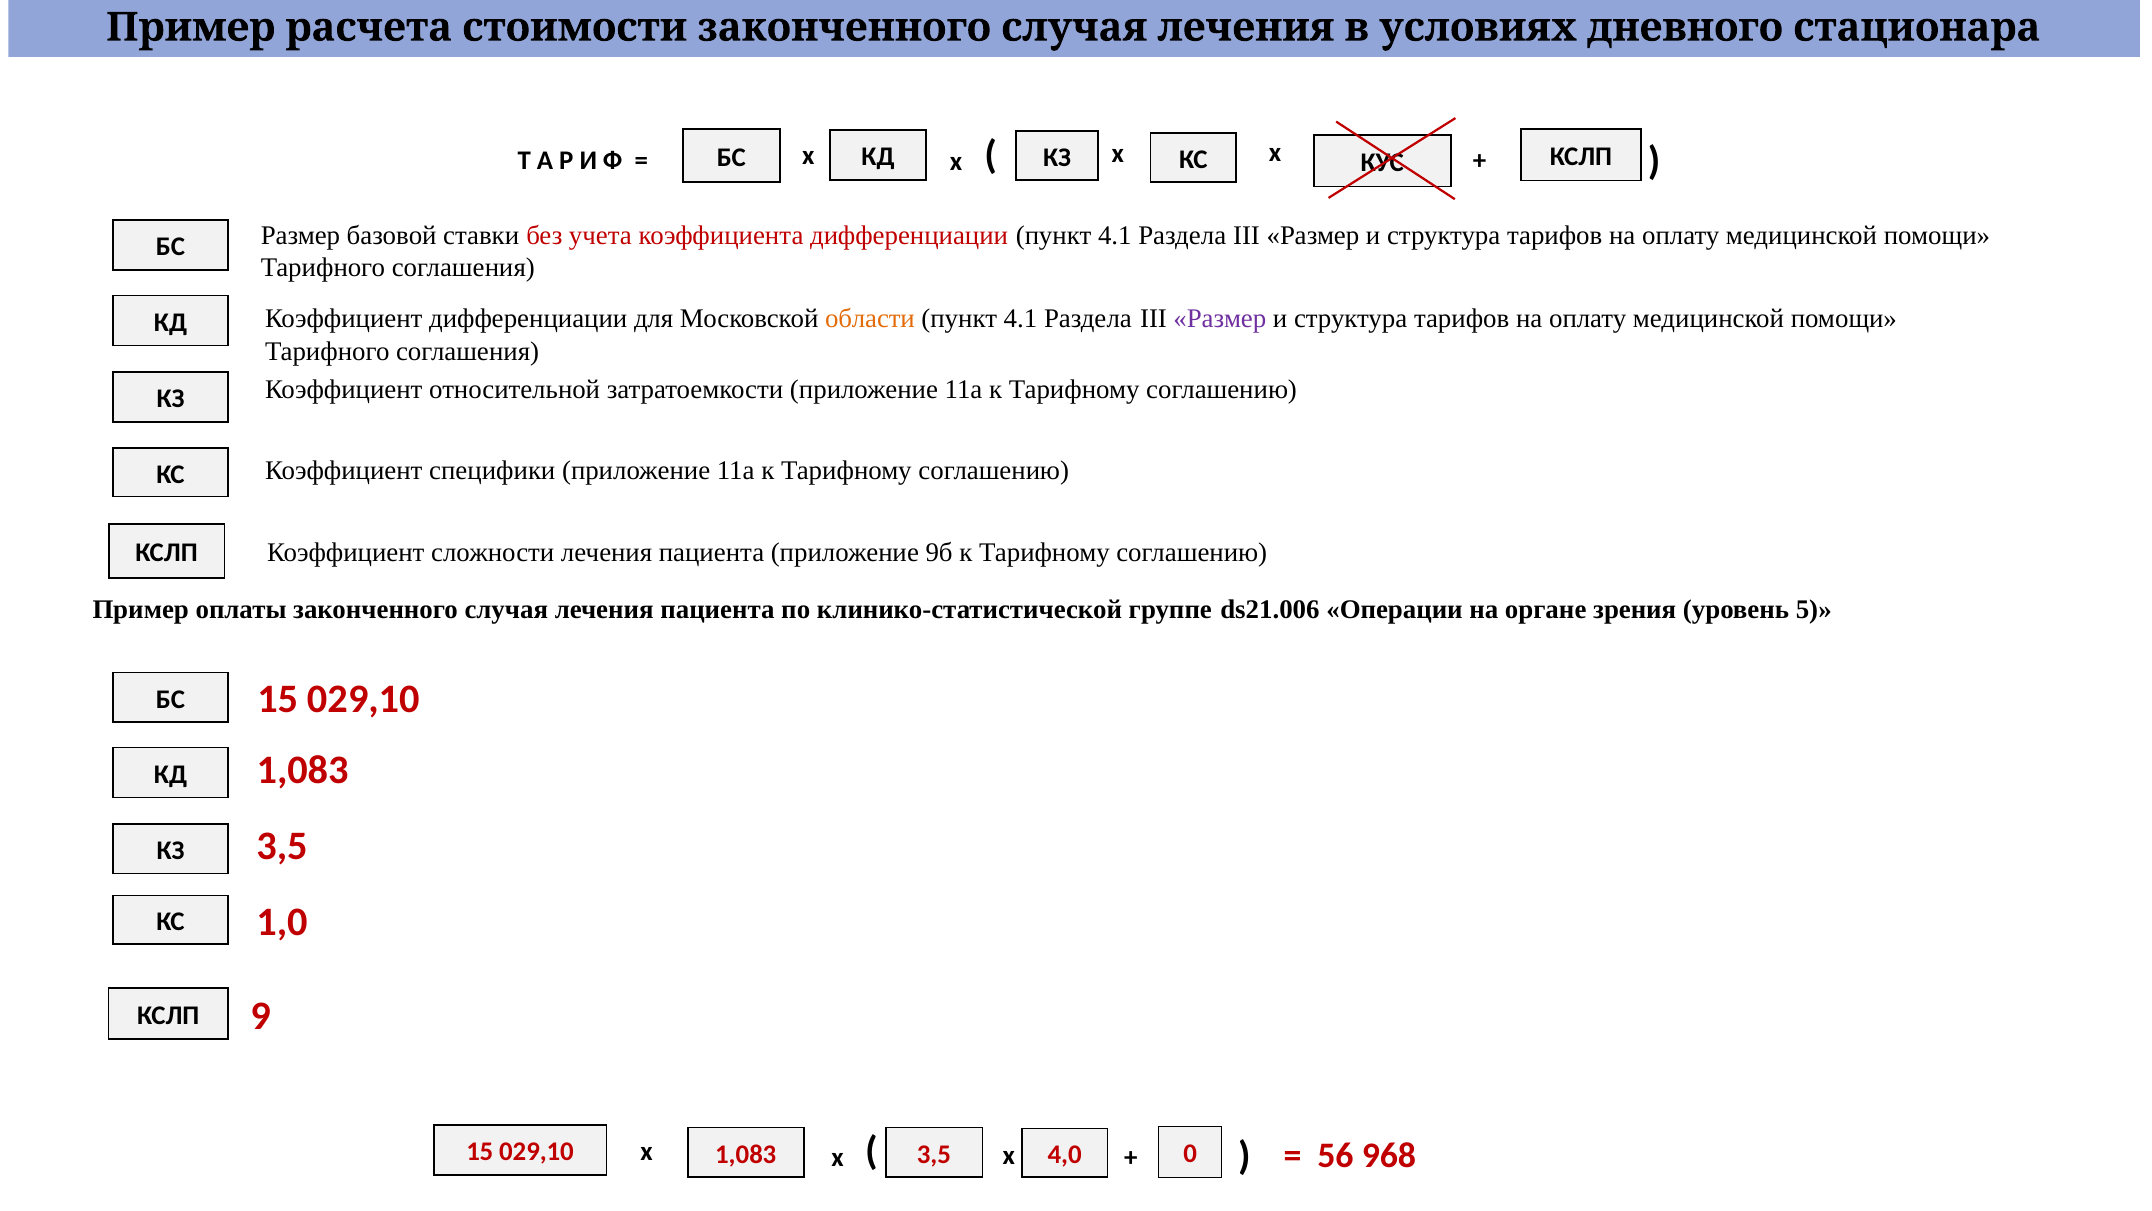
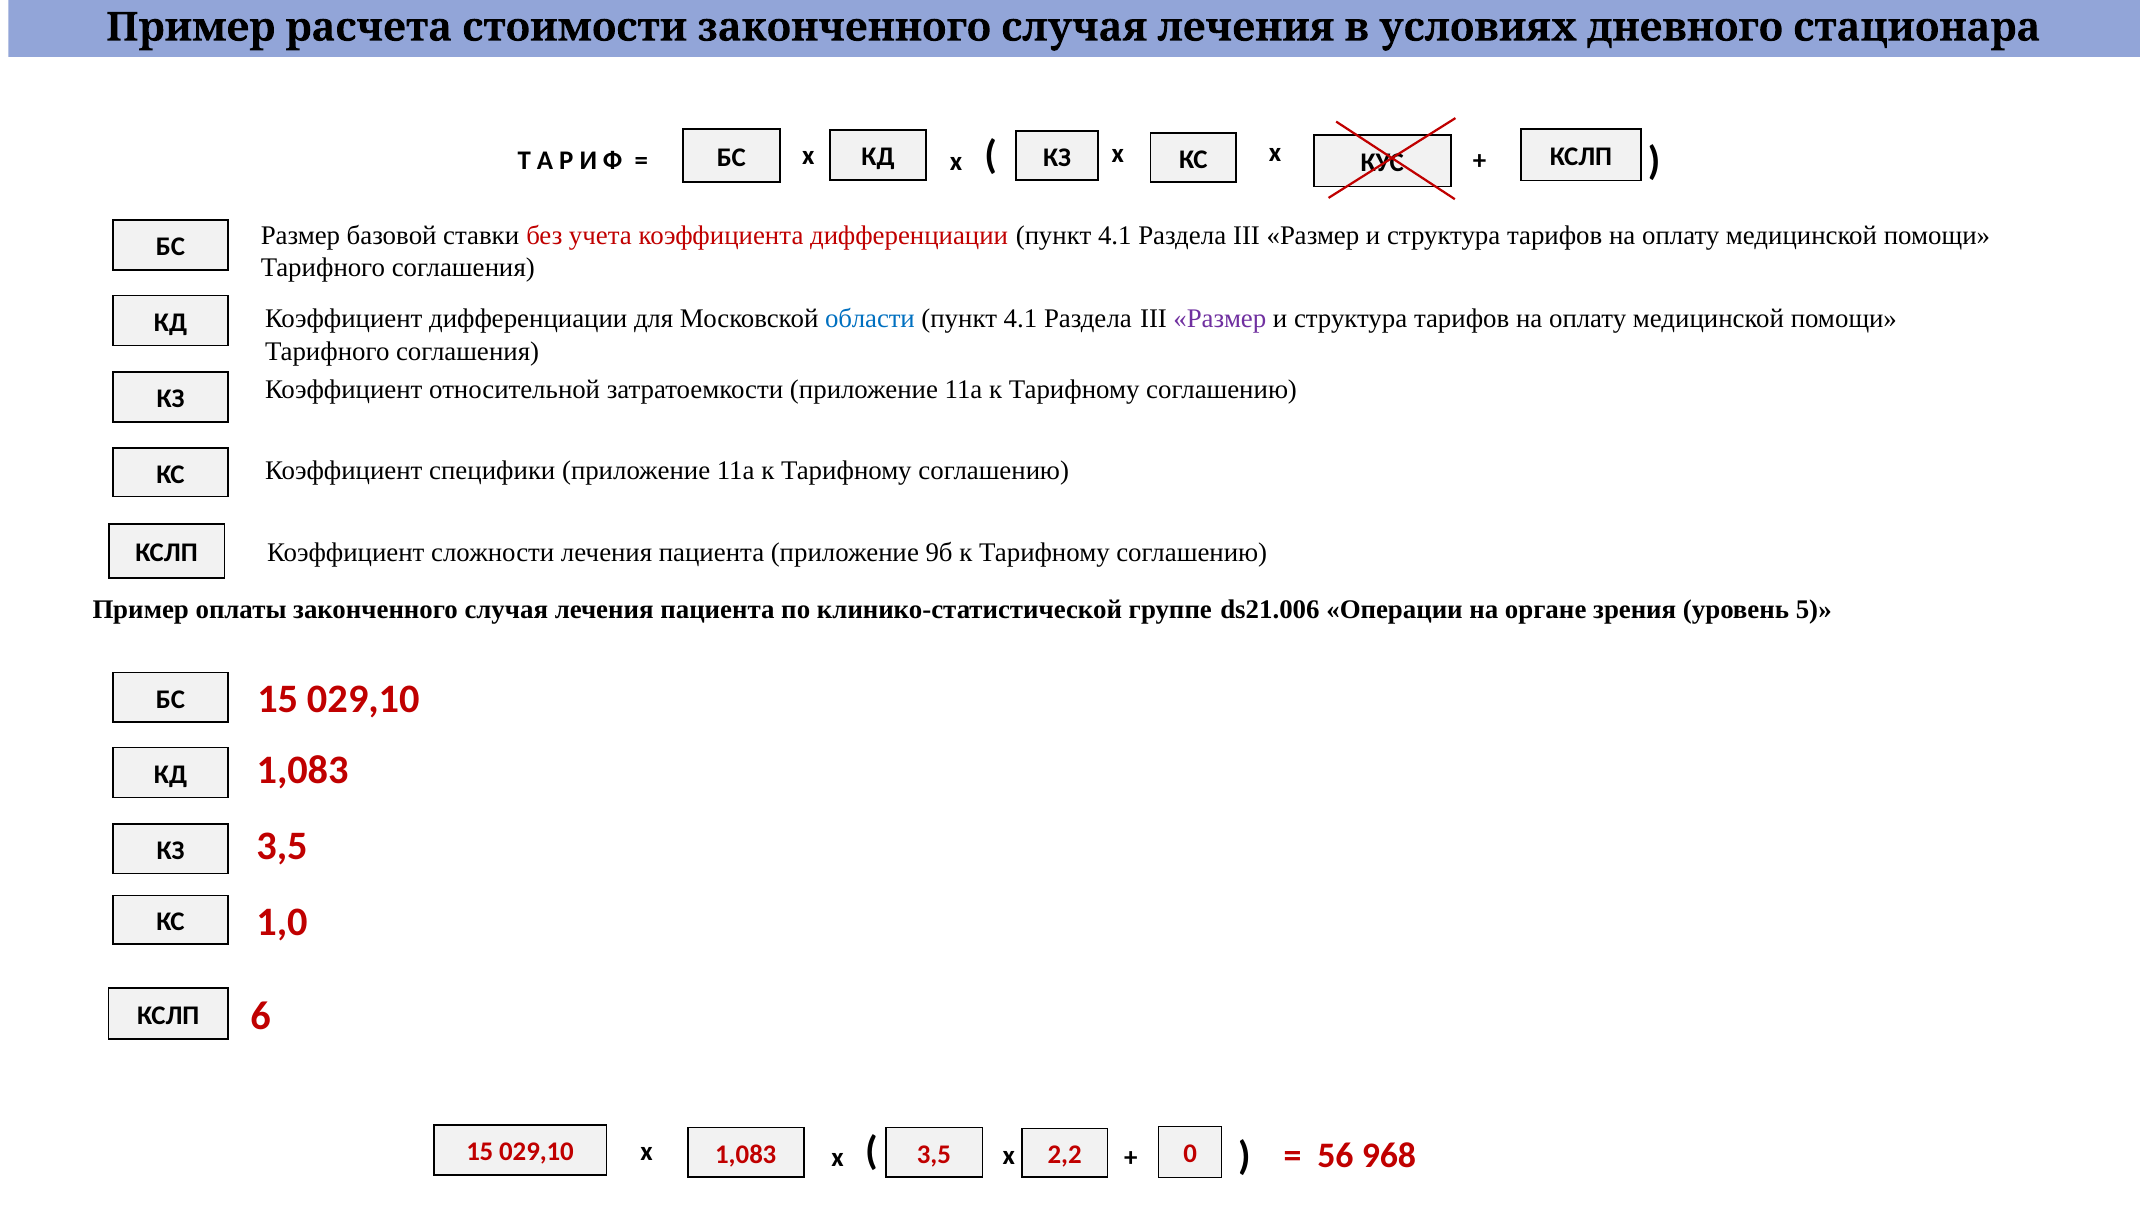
области colour: orange -> blue
9: 9 -> 6
4,0: 4,0 -> 2,2
